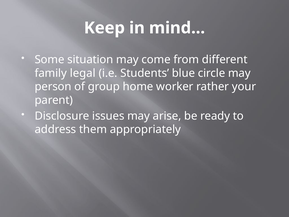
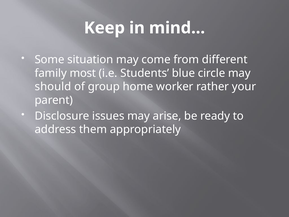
legal: legal -> most
person: person -> should
